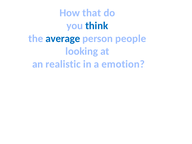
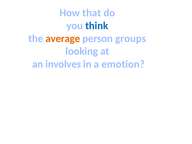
average colour: blue -> orange
people: people -> groups
realistic: realistic -> involves
